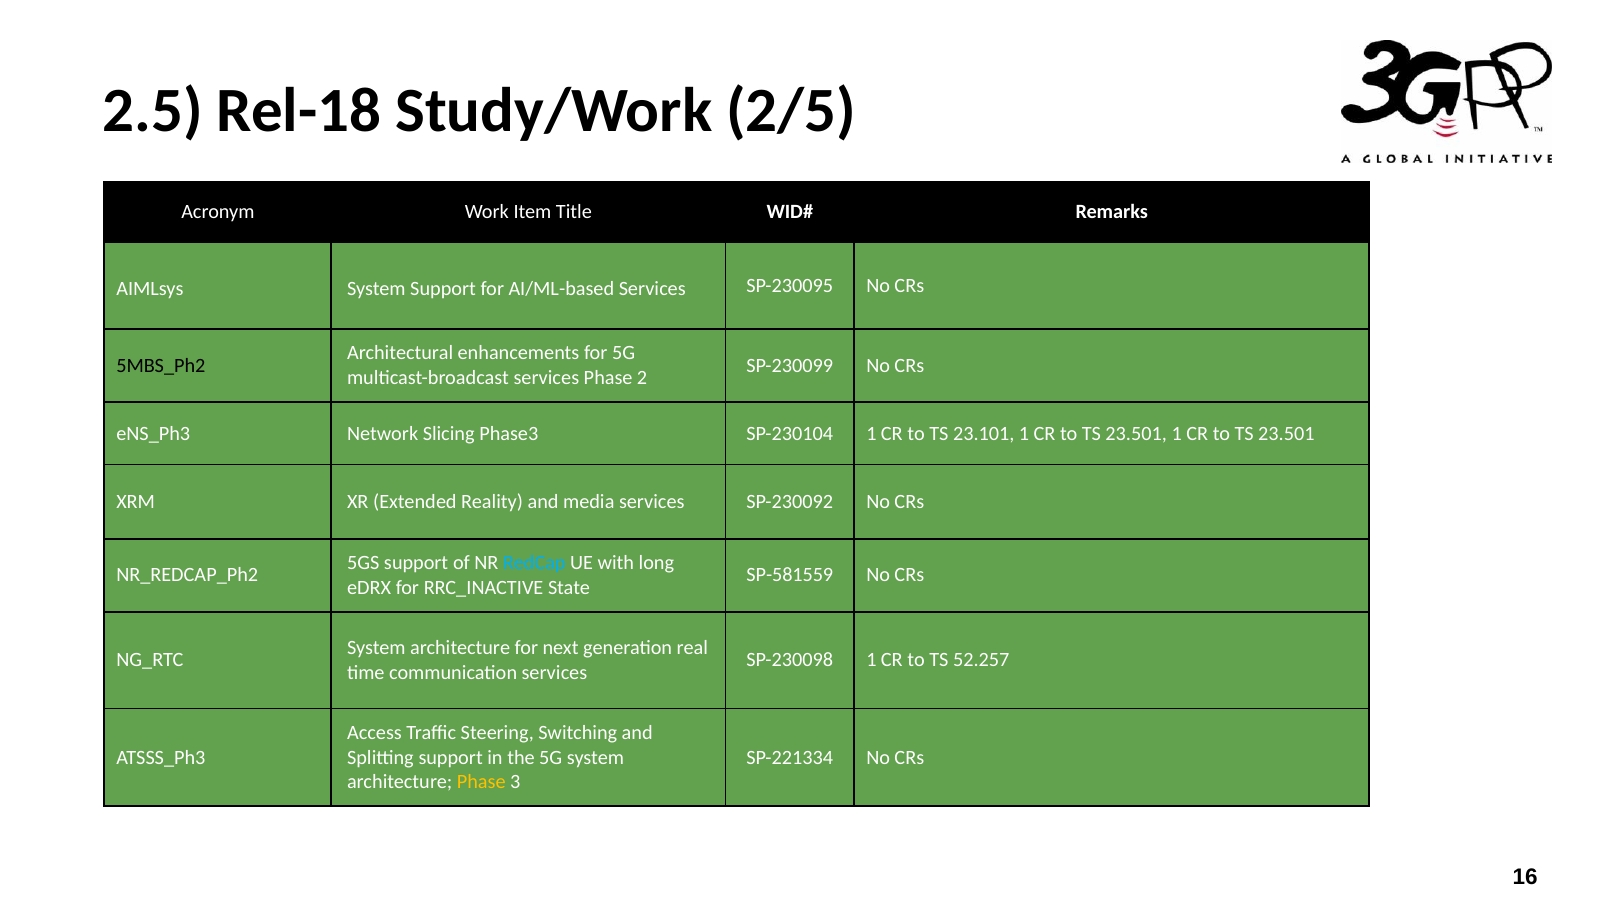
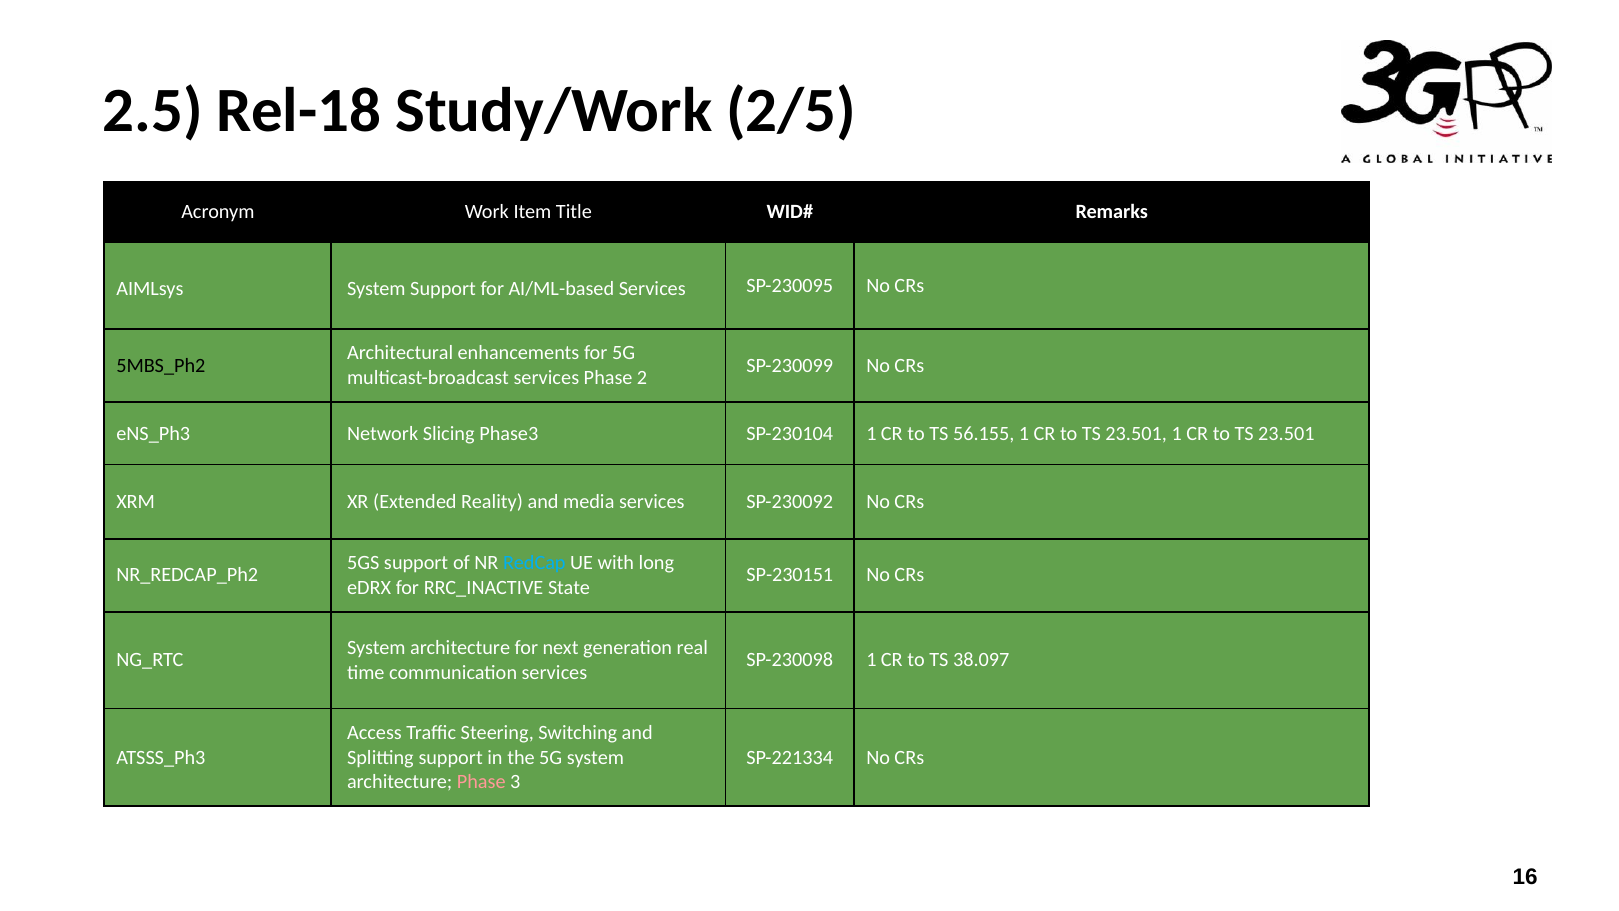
23.101: 23.101 -> 56.155
SP-581559: SP-581559 -> SP-230151
52.257: 52.257 -> 38.097
Phase at (481, 782) colour: yellow -> pink
